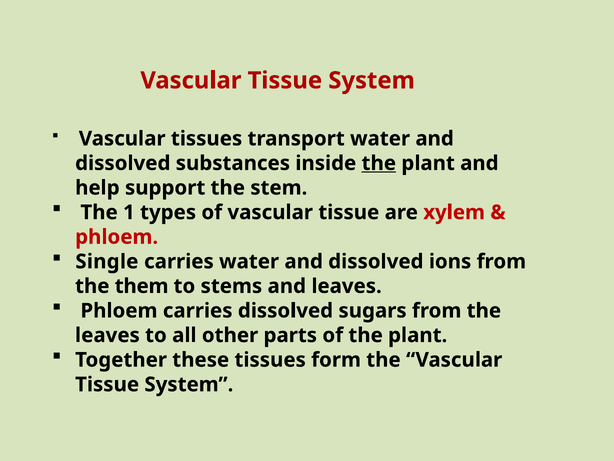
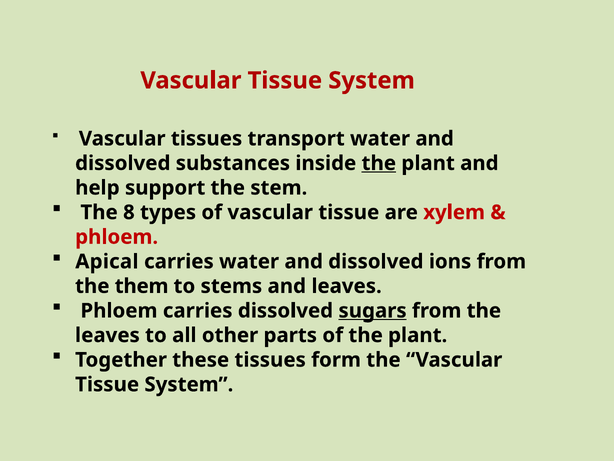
1: 1 -> 8
Single: Single -> Apical
sugars underline: none -> present
